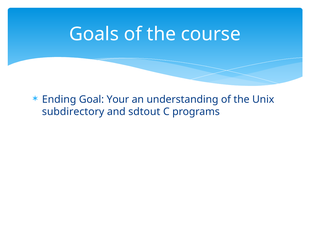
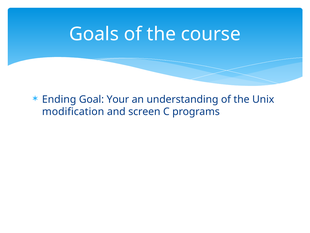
subdirectory: subdirectory -> modification
sdtout: sdtout -> screen
